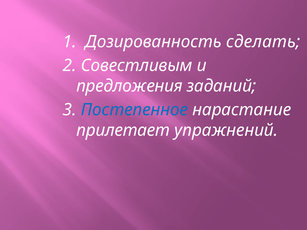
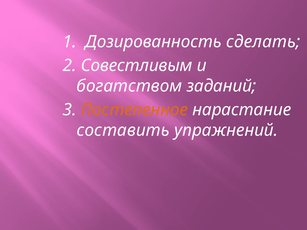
предложения: предложения -> богатством
Постепенное colour: blue -> orange
прилетает: прилетает -> составить
